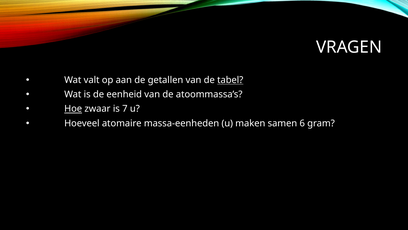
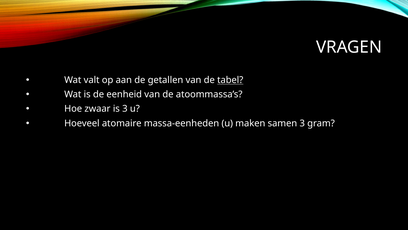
Hoe underline: present -> none
is 7: 7 -> 3
samen 6: 6 -> 3
